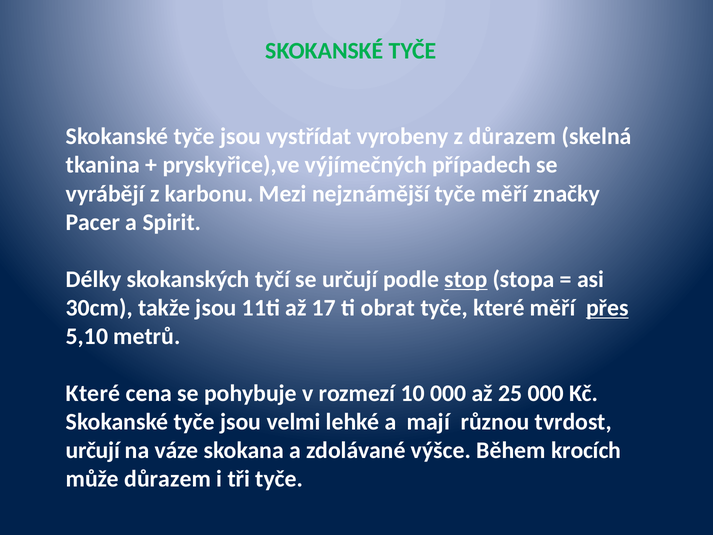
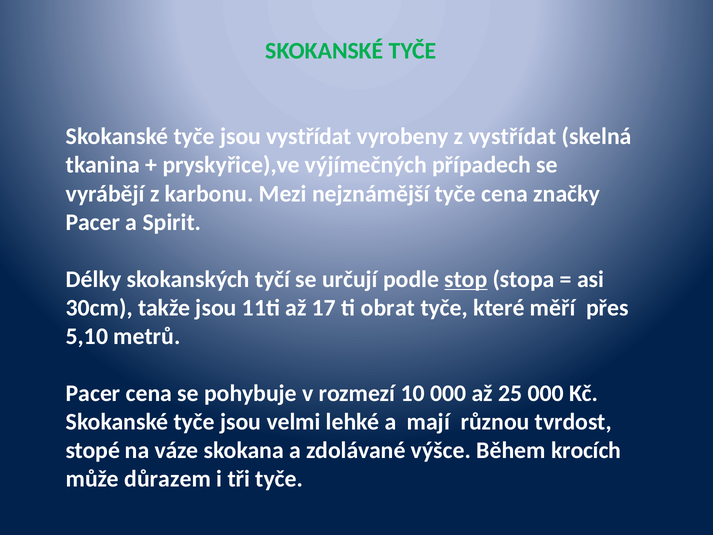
z důrazem: důrazem -> vystřídat
tyče měří: měří -> cena
přes underline: present -> none
Které at (93, 393): Které -> Pacer
určují at (93, 450): určují -> stopé
